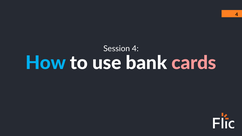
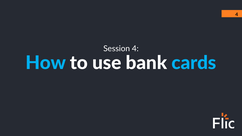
cards colour: pink -> light blue
